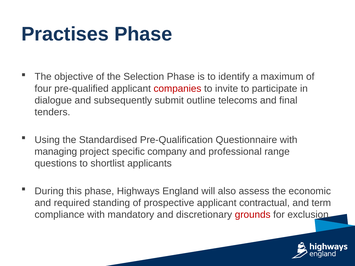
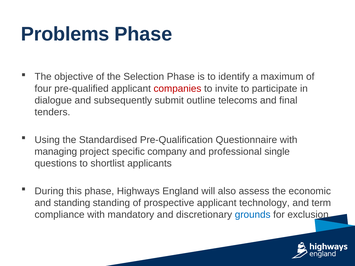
Practises: Practises -> Problems
range: range -> single
and required: required -> standing
contractual: contractual -> technology
grounds colour: red -> blue
